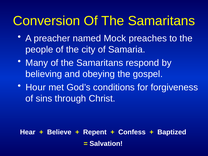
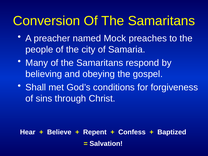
Hour: Hour -> Shall
